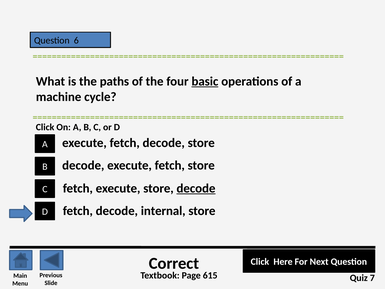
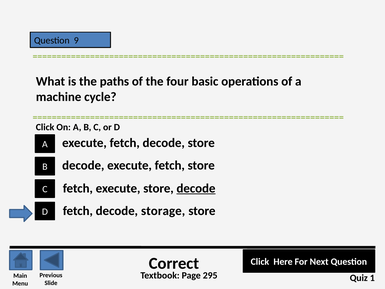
6: 6 -> 9
basic underline: present -> none
internal: internal -> storage
615: 615 -> 295
7: 7 -> 1
